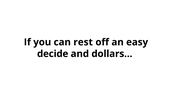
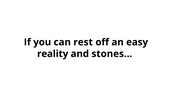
decide: decide -> reality
dollars…: dollars… -> stones…
